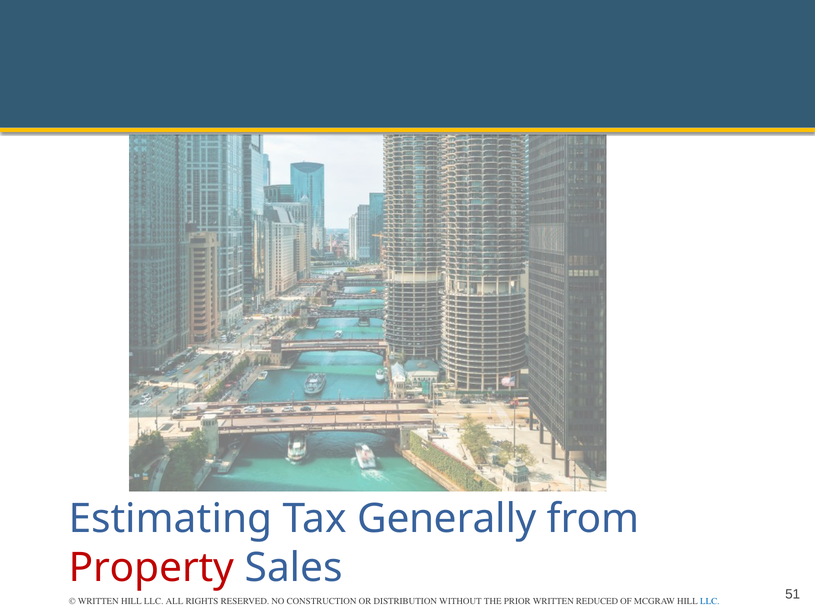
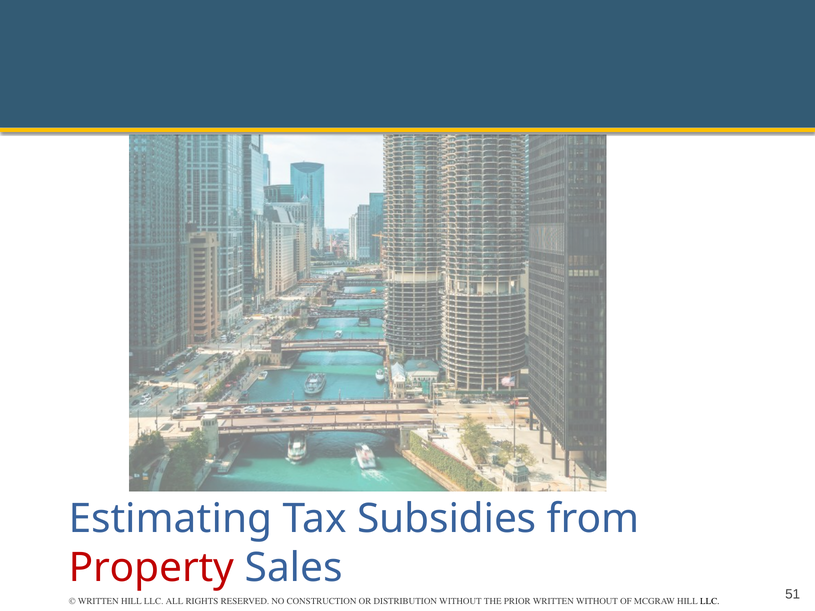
Generally: Generally -> Subsidies
WRITTEN REDUCED: REDUCED -> WITHOUT
LLC at (710, 601) colour: blue -> black
